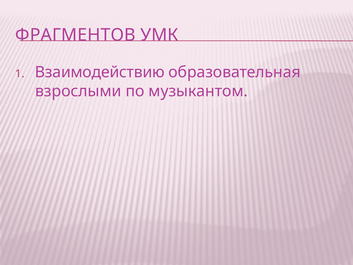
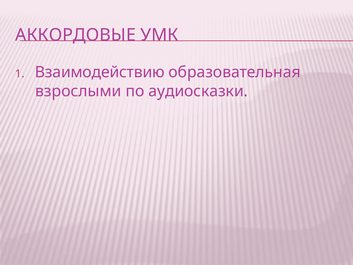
ФРАГМЕНТОВ: ФРАГМЕНТОВ -> АККОРДОВЫЕ
музыкантом: музыкантом -> аудиосказки
